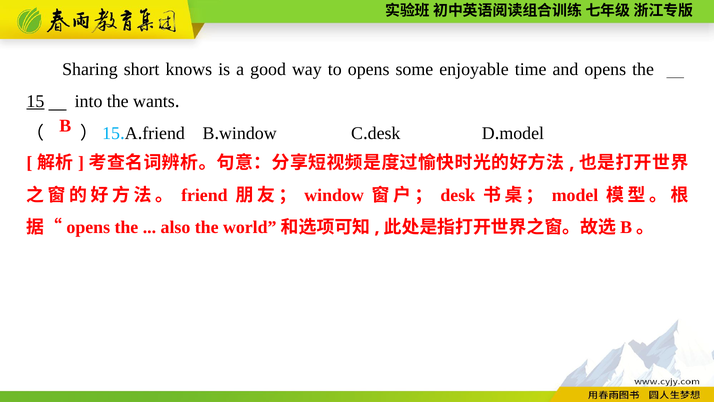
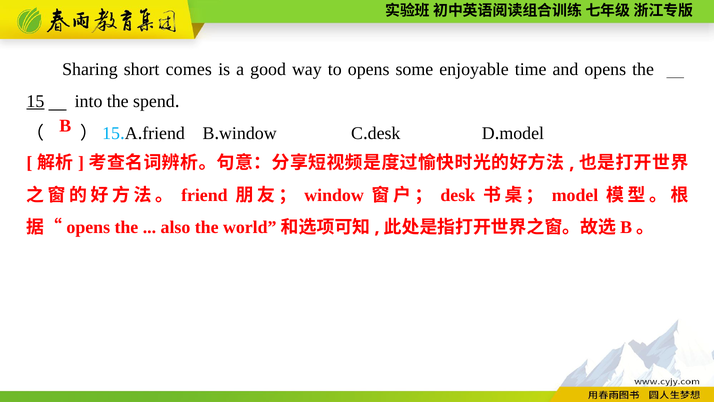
knows: knows -> comes
wants: wants -> spend
